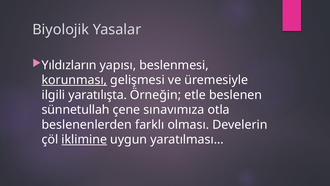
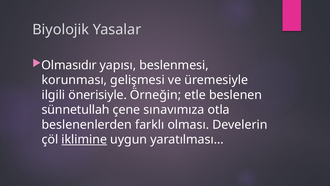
Yıldızların: Yıldızların -> Olmasıdır
korunması underline: present -> none
yaratılışta: yaratılışta -> önerisiyle
